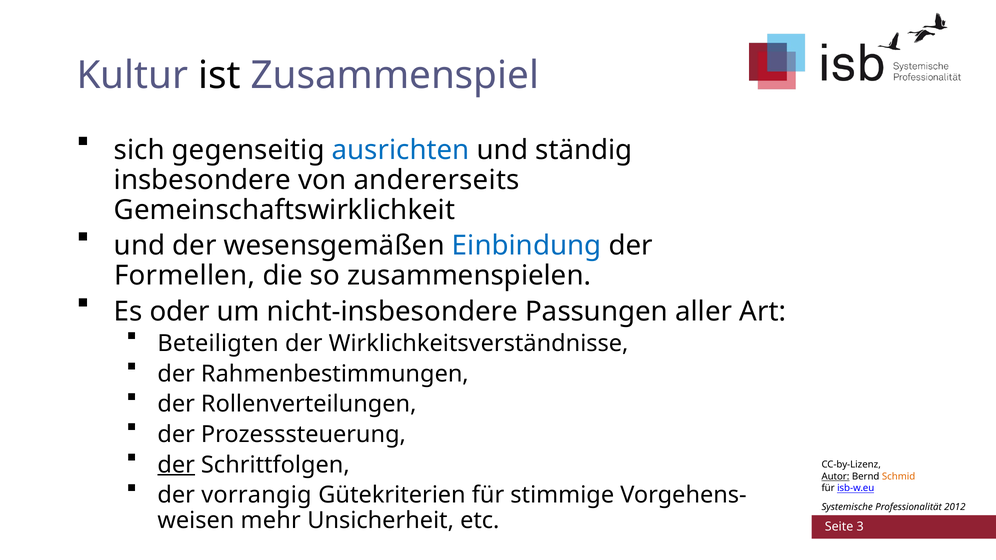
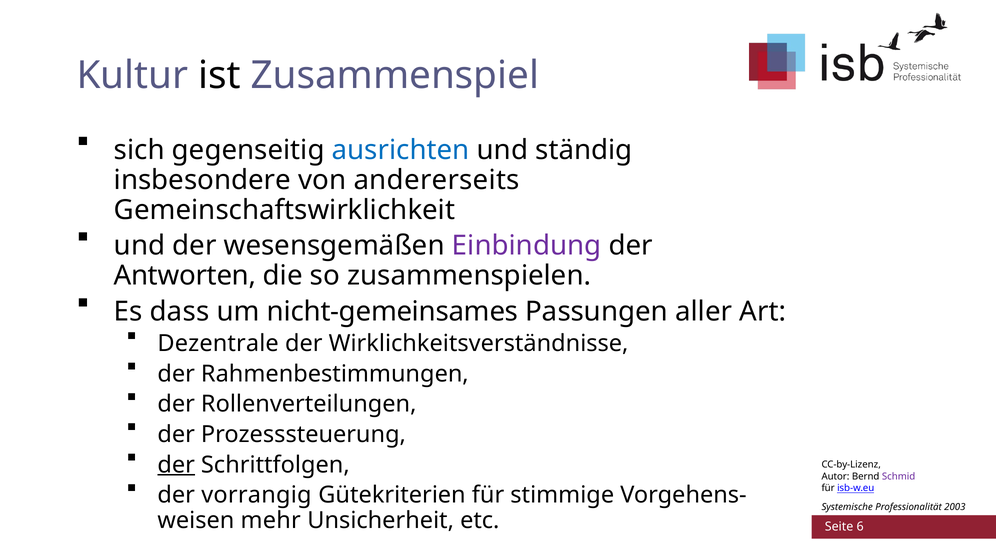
Einbindung colour: blue -> purple
Formellen: Formellen -> Antworten
oder: oder -> dass
nicht-insbesondere: nicht-insbesondere -> nicht-gemeinsames
Beteiligten: Beteiligten -> Dezentrale
Autor underline: present -> none
Schmid colour: orange -> purple
2012: 2012 -> 2003
3: 3 -> 6
